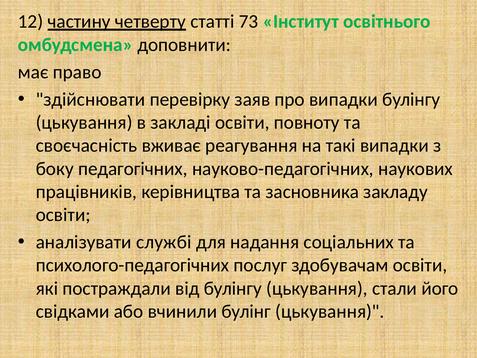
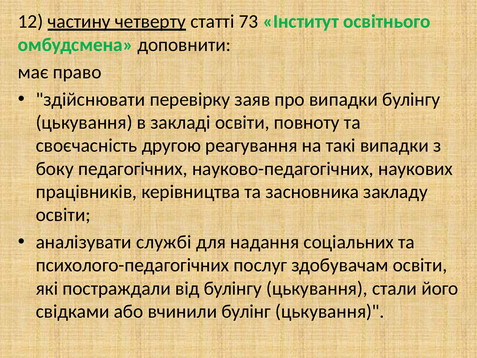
вживає: вживає -> другою
